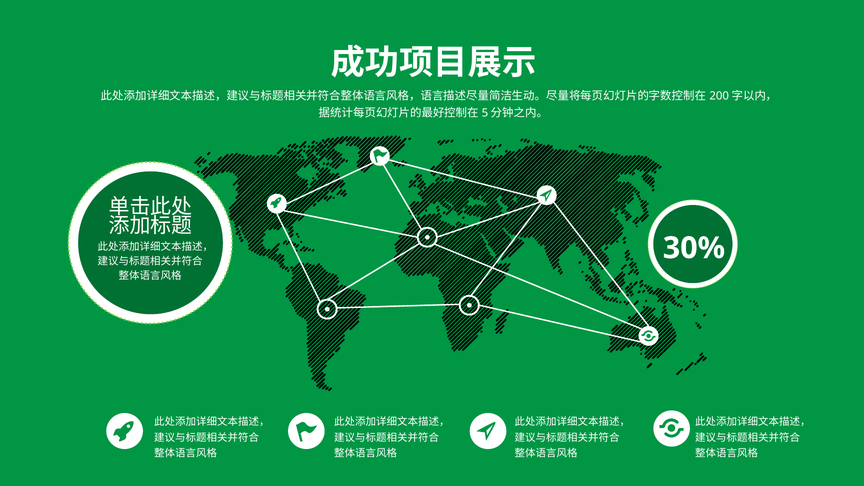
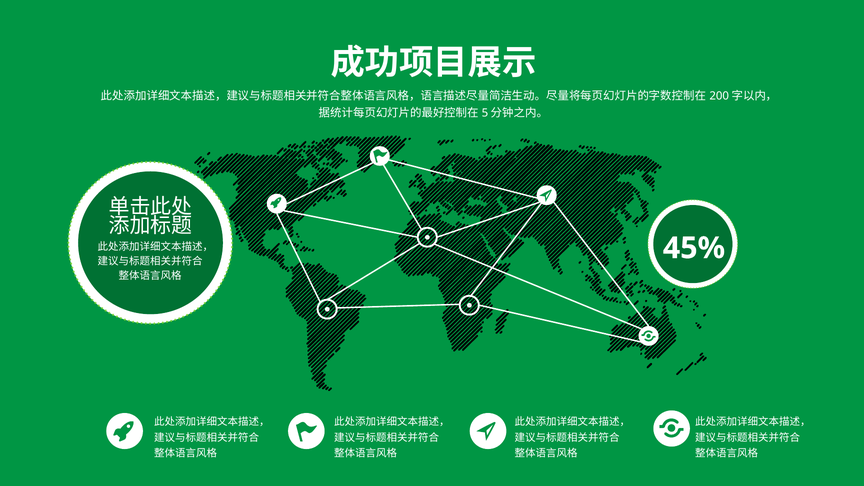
30%: 30% -> 45%
